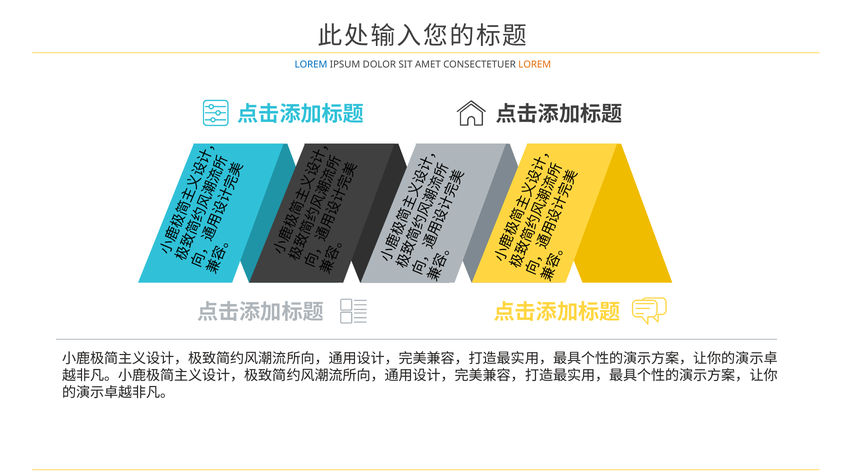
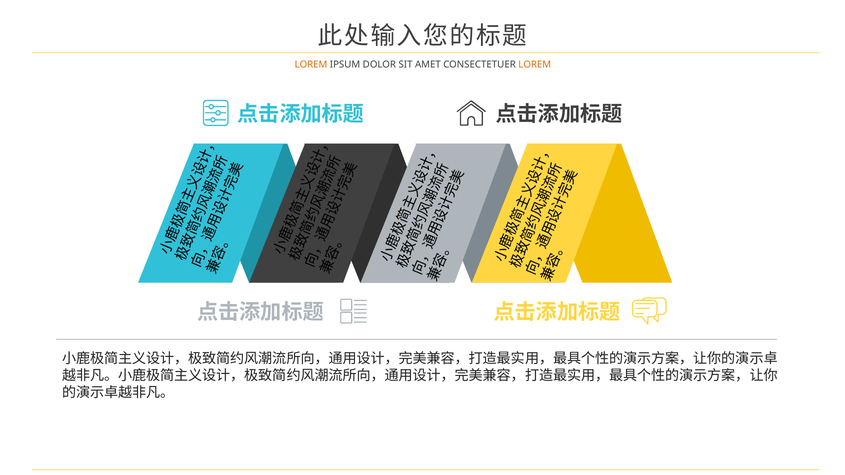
LOREM at (311, 65) colour: blue -> orange
